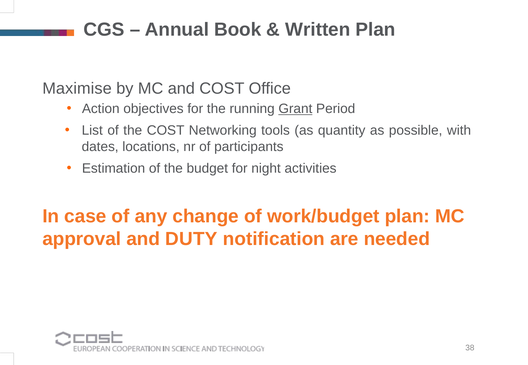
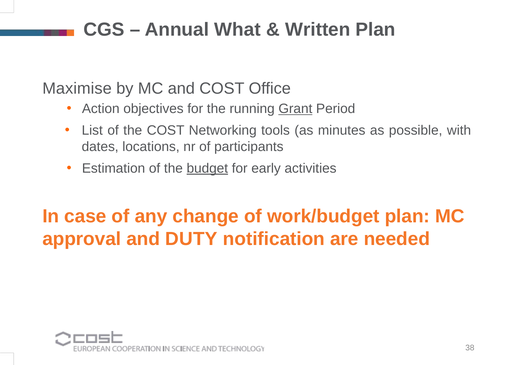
Book: Book -> What
quantity: quantity -> minutes
budget underline: none -> present
night: night -> early
